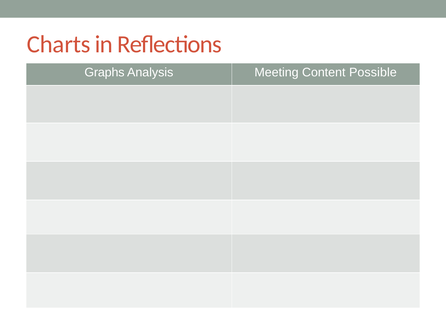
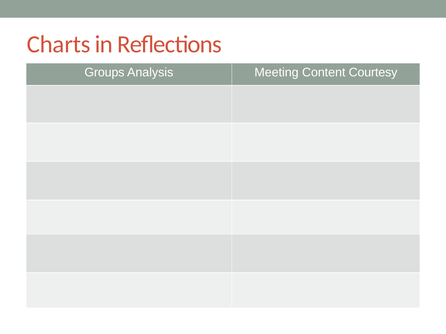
Graphs: Graphs -> Groups
Possible: Possible -> Courtesy
